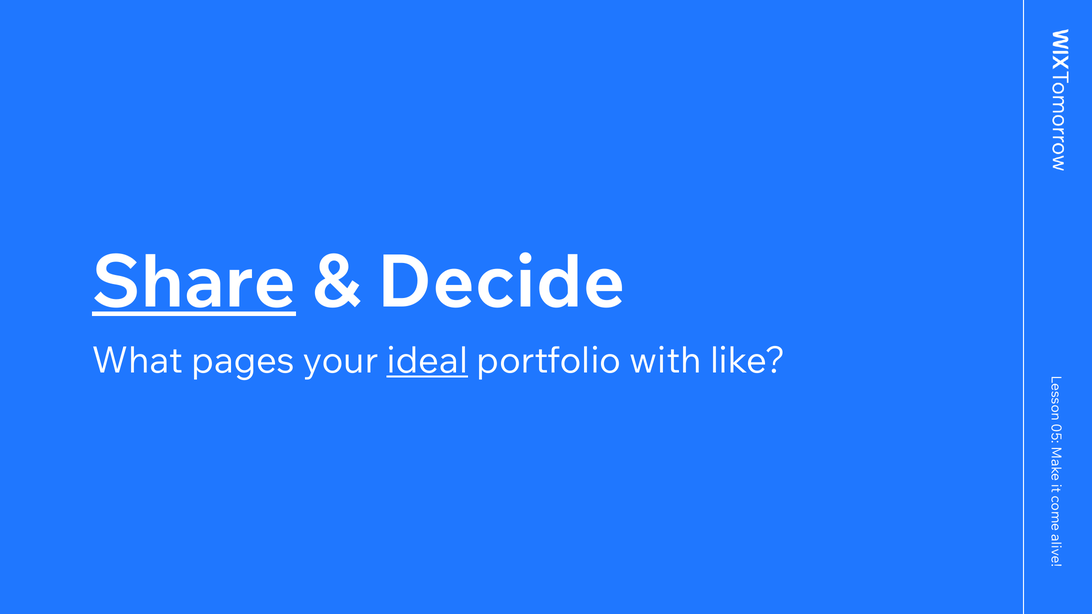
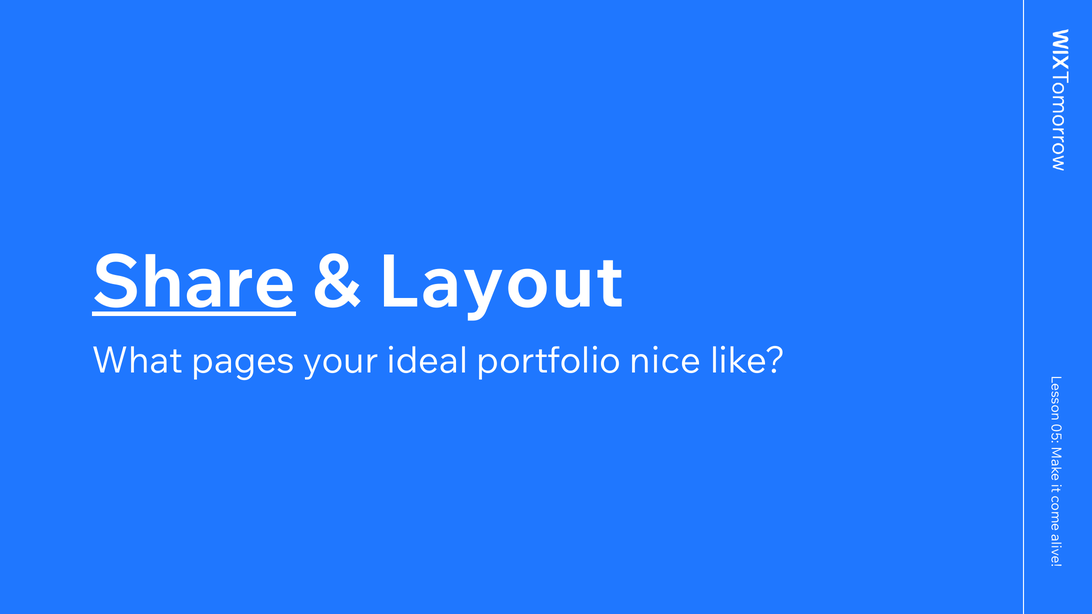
Decide: Decide -> Layout
ideal underline: present -> none
with: with -> nice
